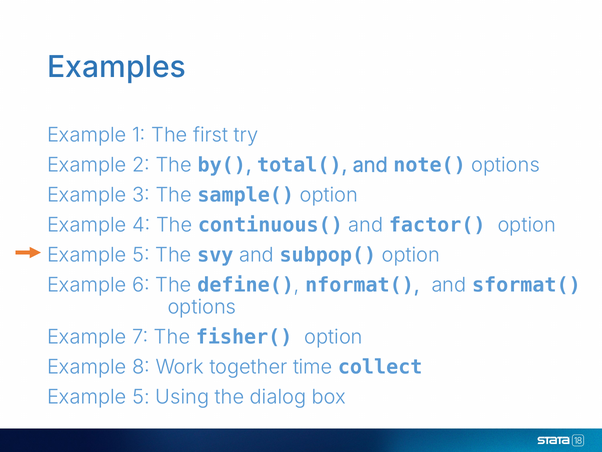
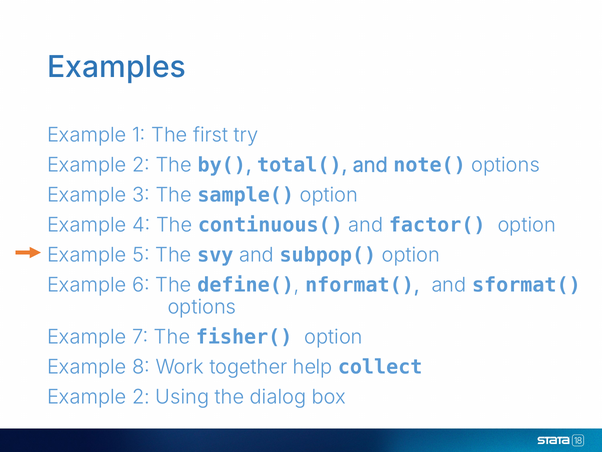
time: time -> help
5 at (141, 397): 5 -> 2
